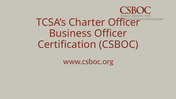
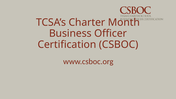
Charter Officer: Officer -> Month
